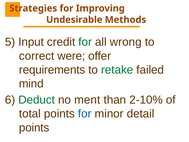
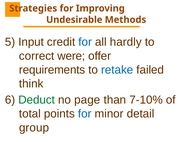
for at (85, 42) colour: green -> blue
wrong: wrong -> hardly
retake colour: green -> blue
mind: mind -> think
ment: ment -> page
2-10%: 2-10% -> 7-10%
points at (34, 127): points -> group
